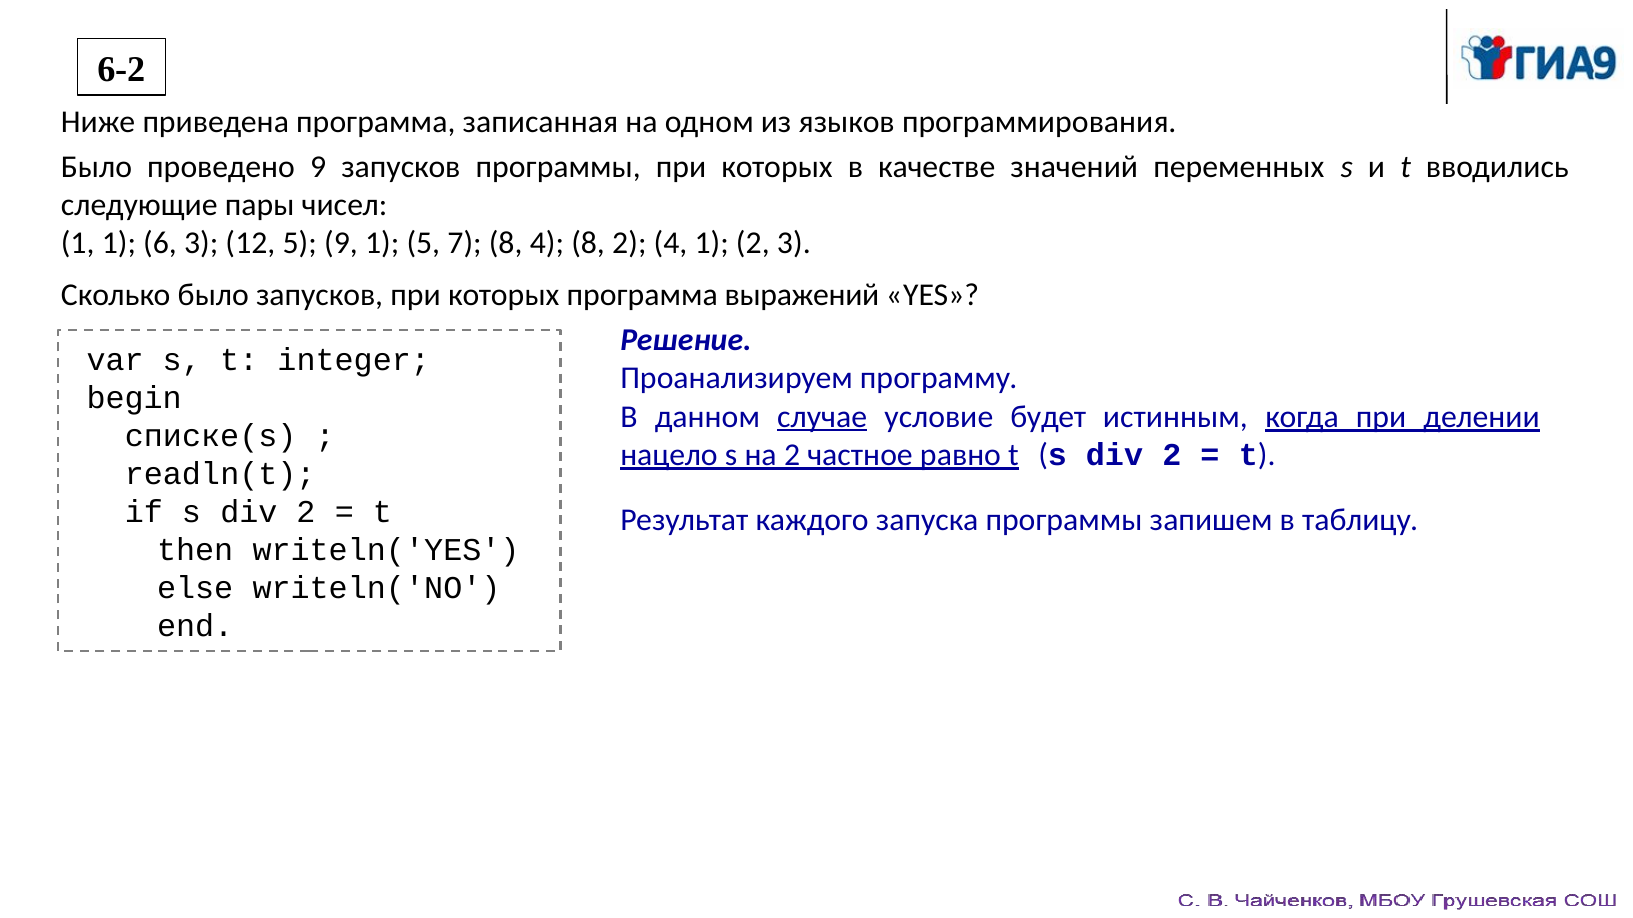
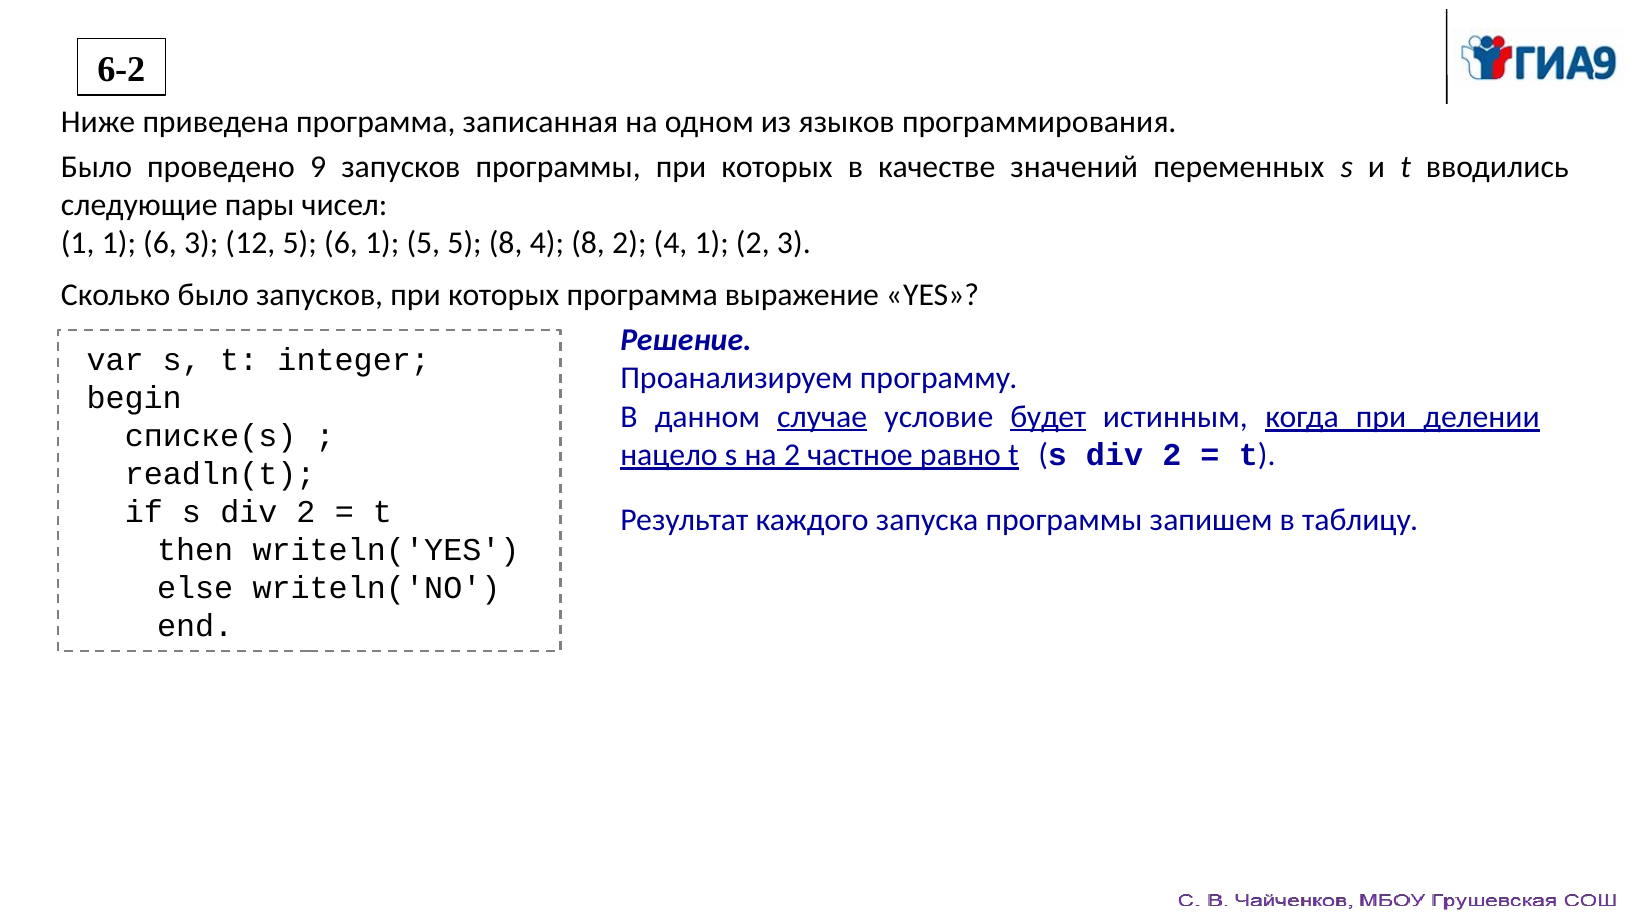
5 9: 9 -> 6
5 7: 7 -> 5
выражений: выражений -> выражение
будет underline: none -> present
